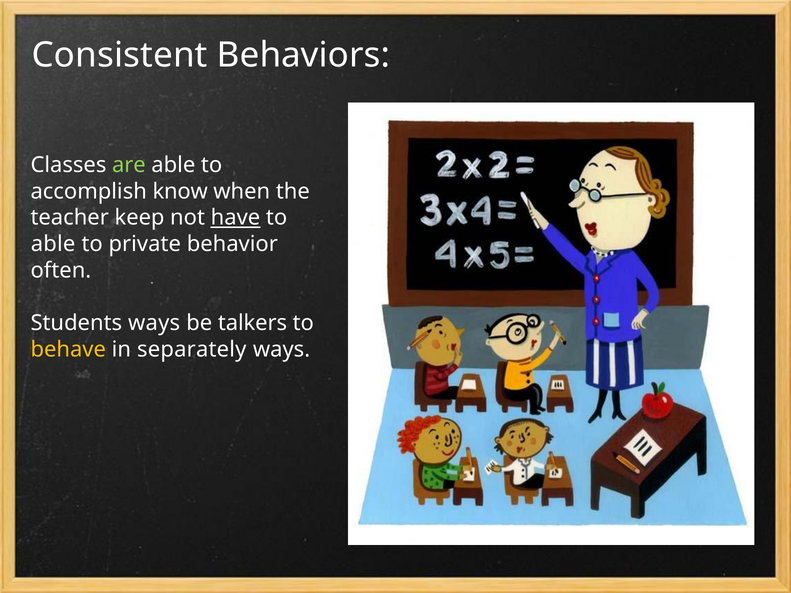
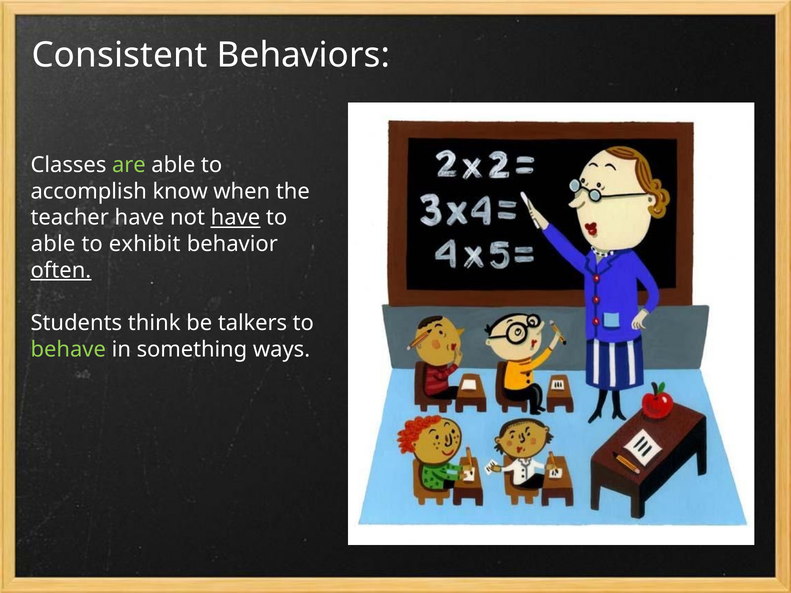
teacher keep: keep -> have
private: private -> exhibit
often underline: none -> present
Students ways: ways -> think
behave colour: yellow -> light green
separately: separately -> something
